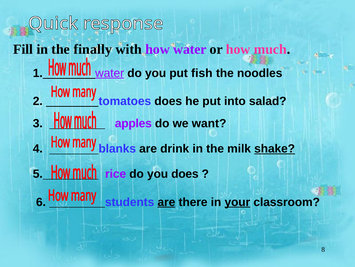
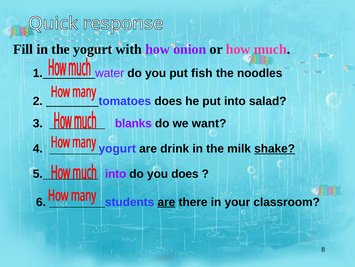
the finally: finally -> yogurt
how water: water -> onion
water at (110, 73) underline: present -> none
apples: apples -> blanks
4 blanks: blanks -> yogurt
5 rice: rice -> into
your underline: present -> none
